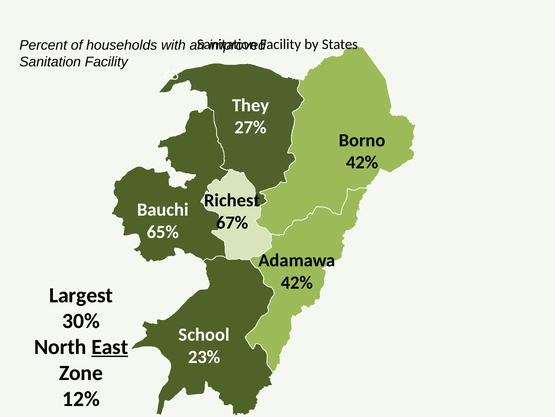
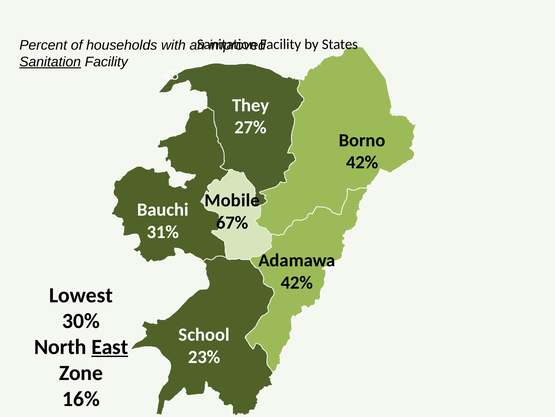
Sanitation at (50, 62) underline: none -> present
Richest: Richest -> Mobile
65%: 65% -> 31%
Largest: Largest -> Lowest
12%: 12% -> 16%
